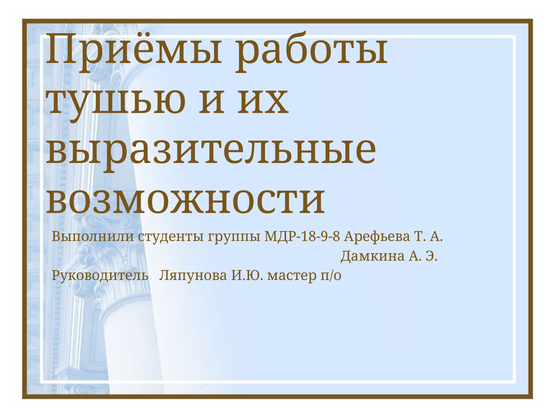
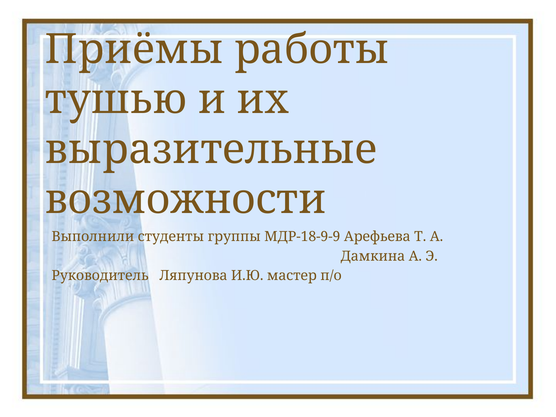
МДР-18-9-8: МДР-18-9-8 -> МДР-18-9-9
